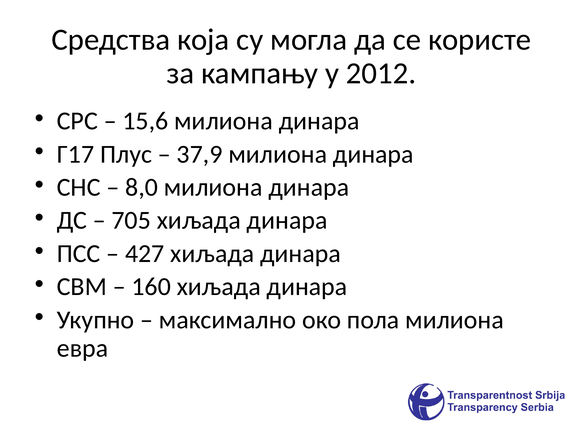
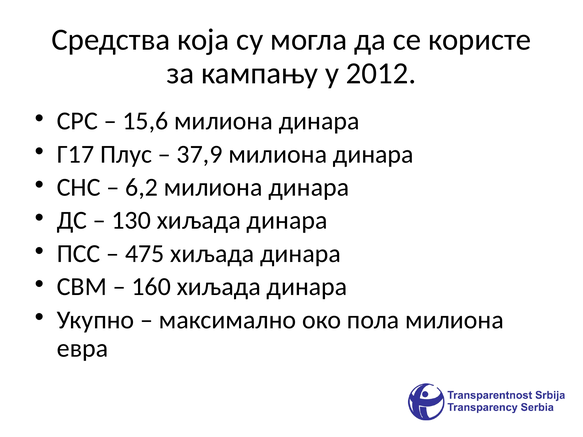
8,0: 8,0 -> 6,2
705: 705 -> 130
427: 427 -> 475
